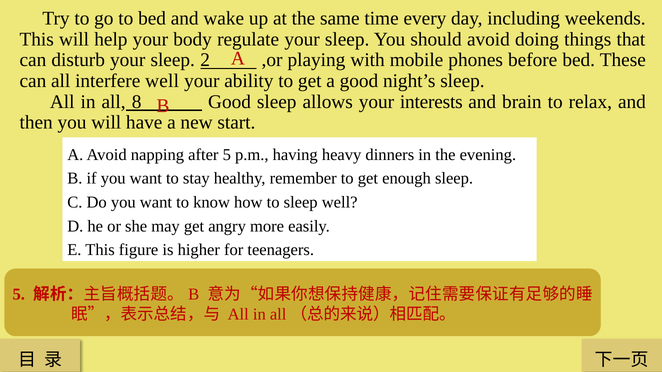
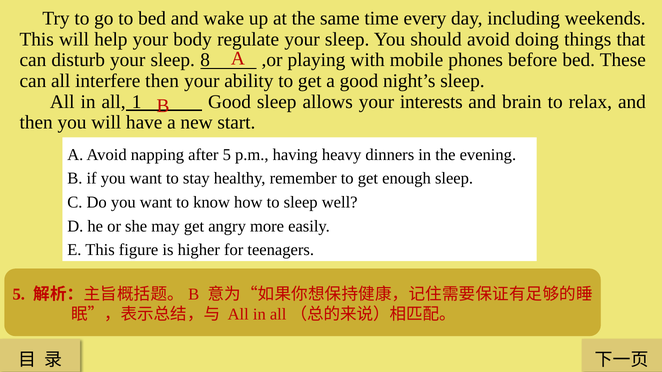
2: 2 -> 8
interfere well: well -> then
8: 8 -> 1
